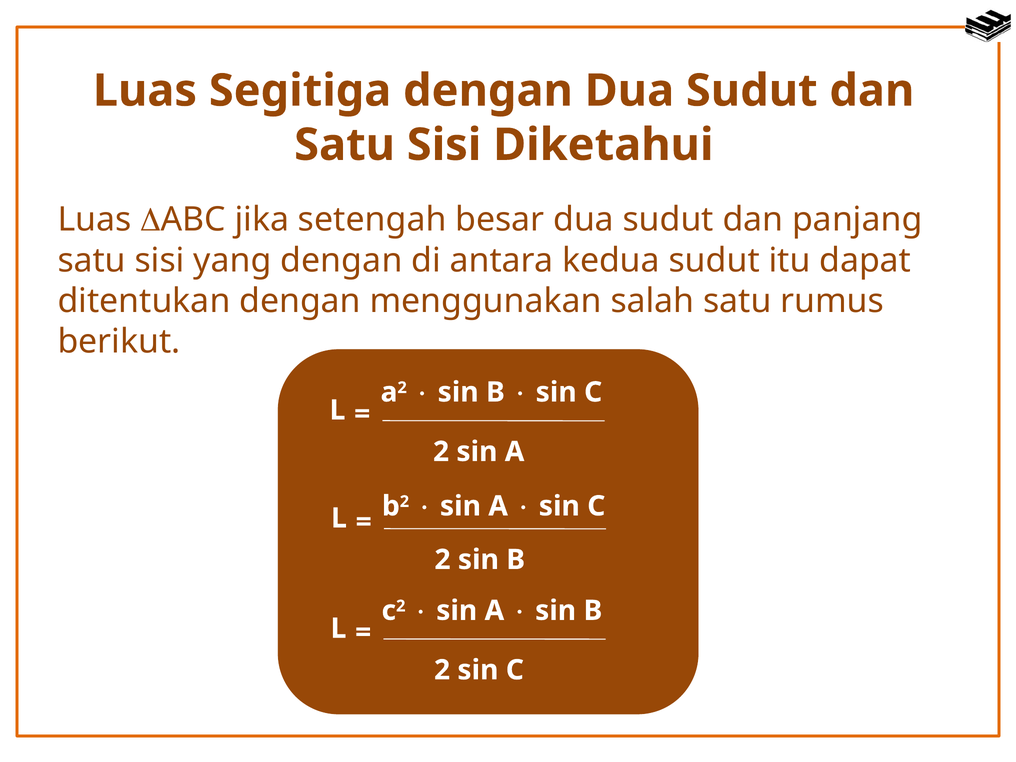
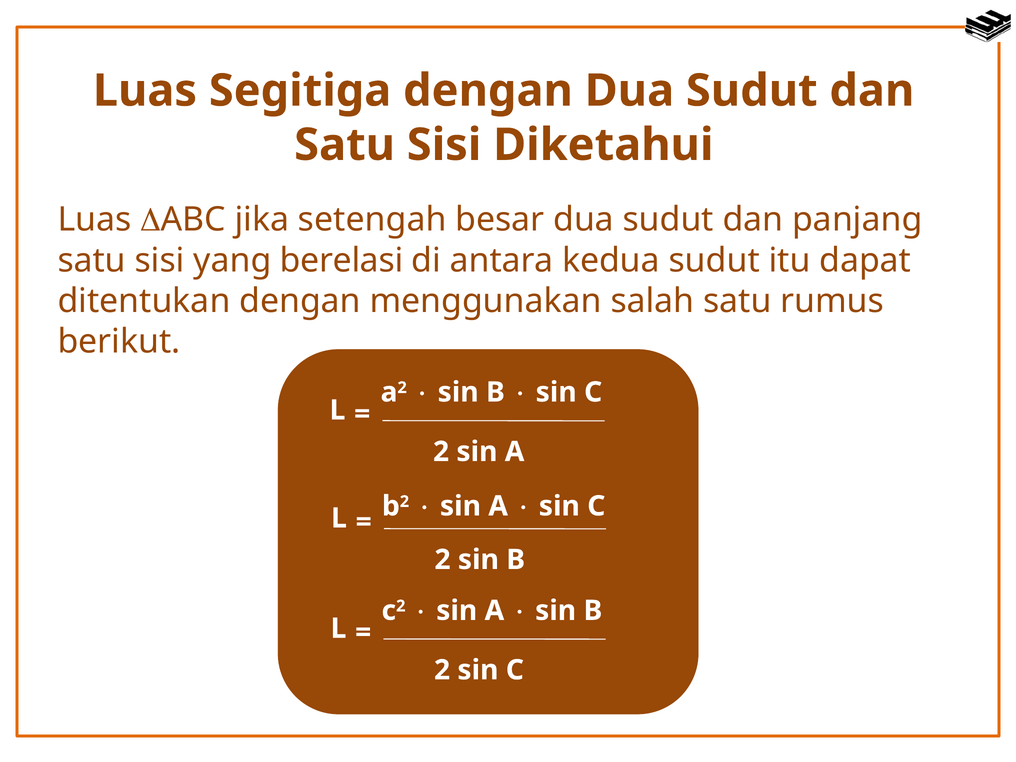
yang dengan: dengan -> berelasi
